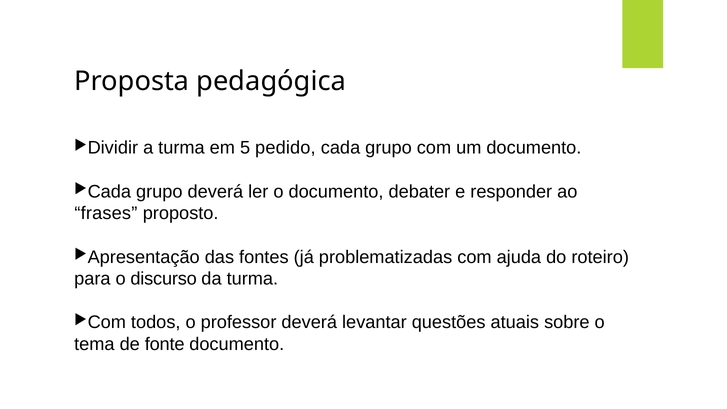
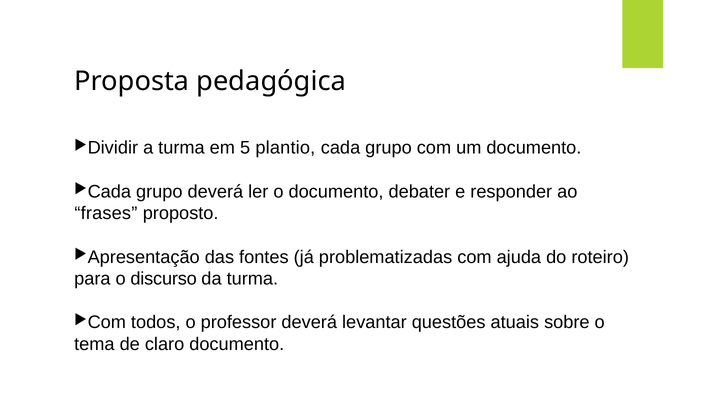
pedido: pedido -> plantio
fonte: fonte -> claro
